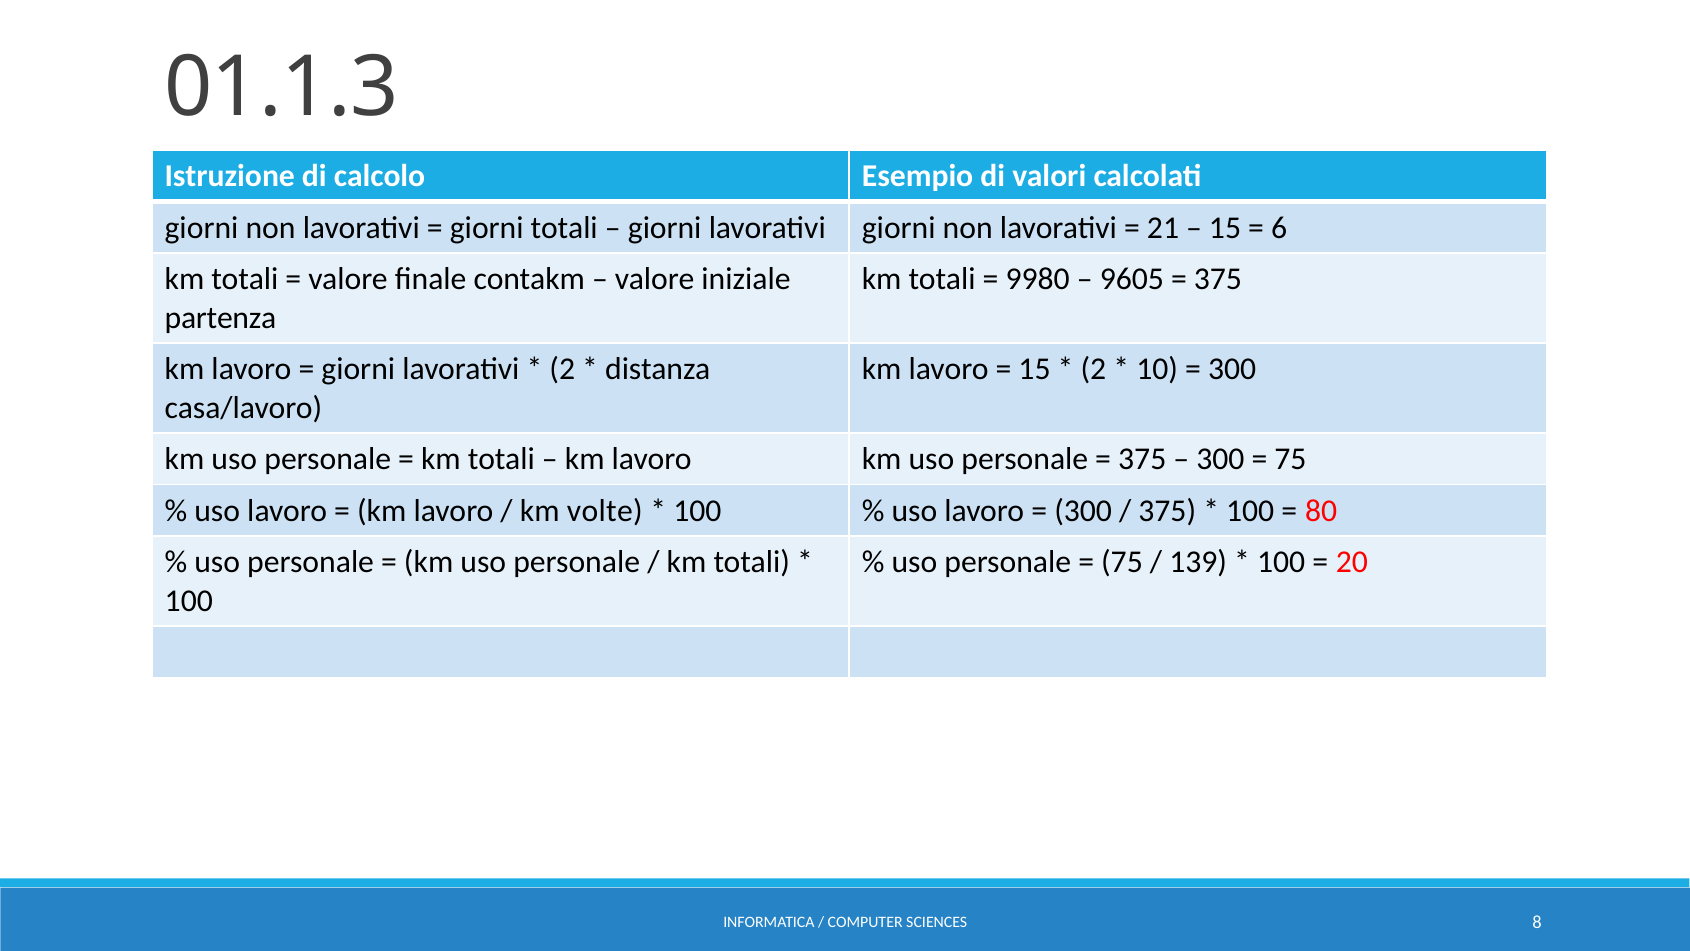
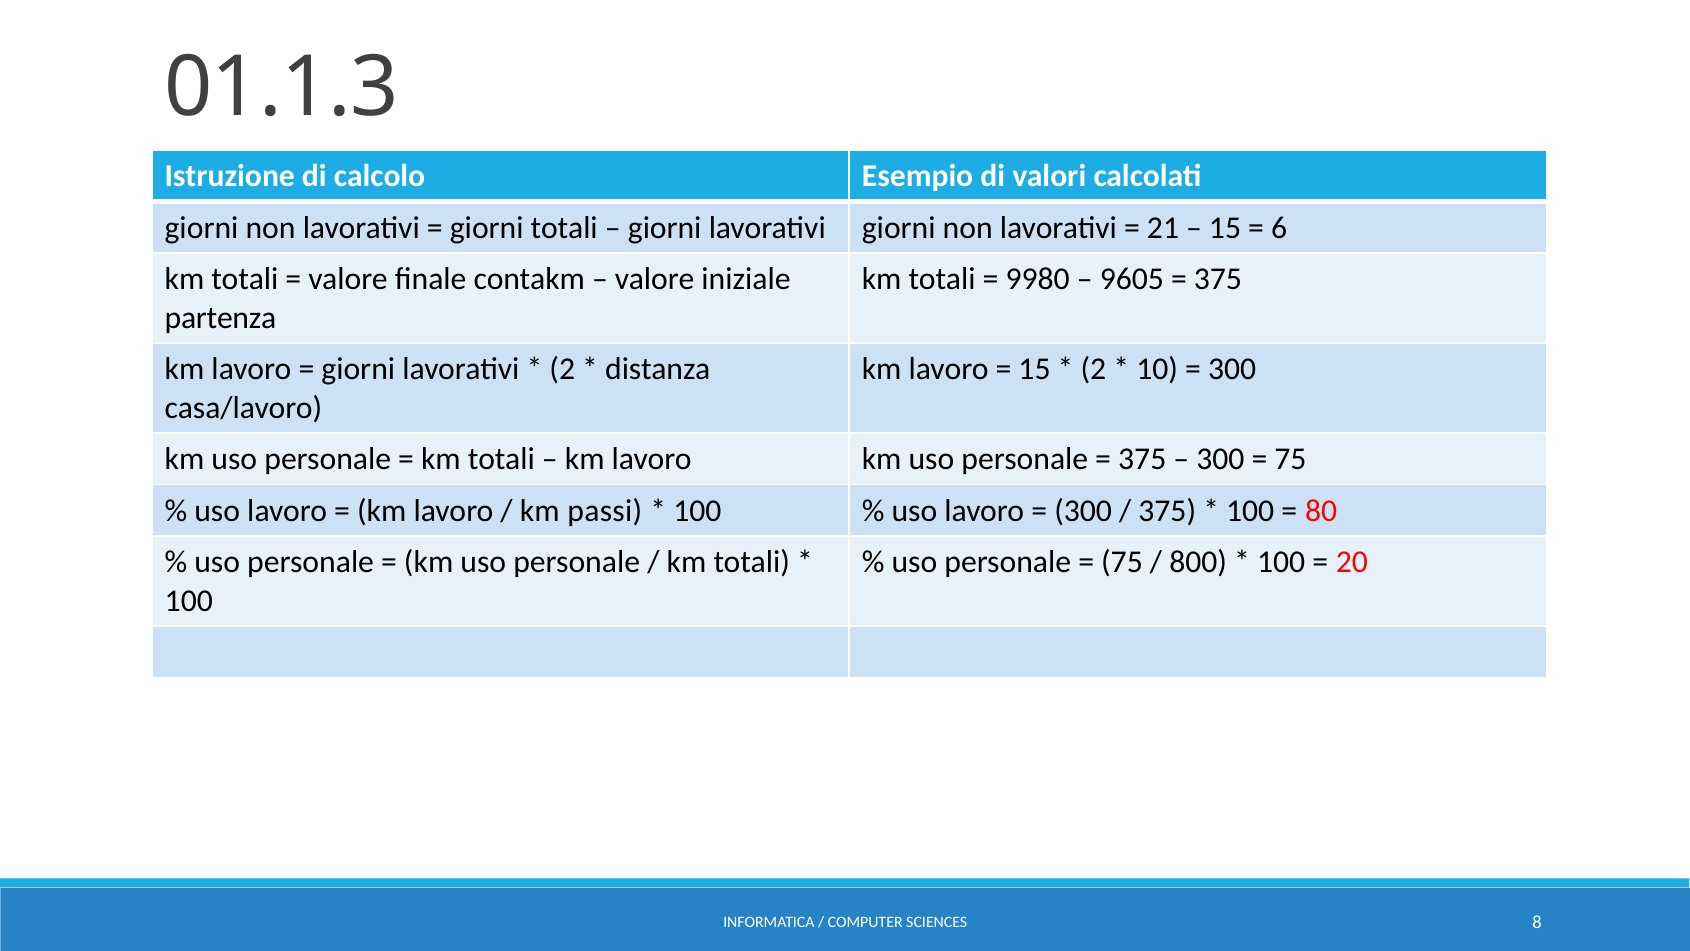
volte: volte -> passi
139: 139 -> 800
